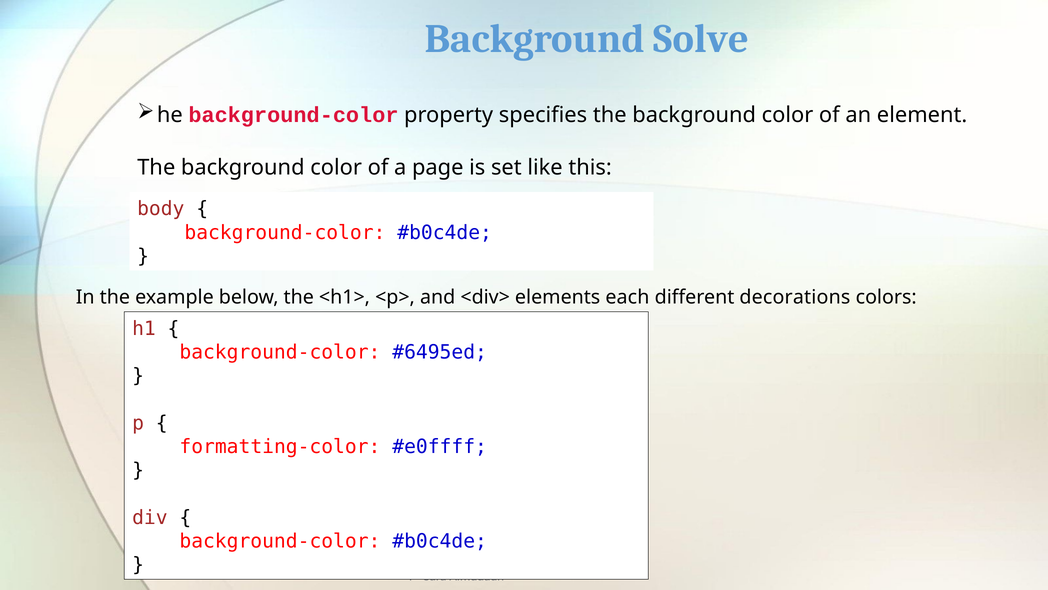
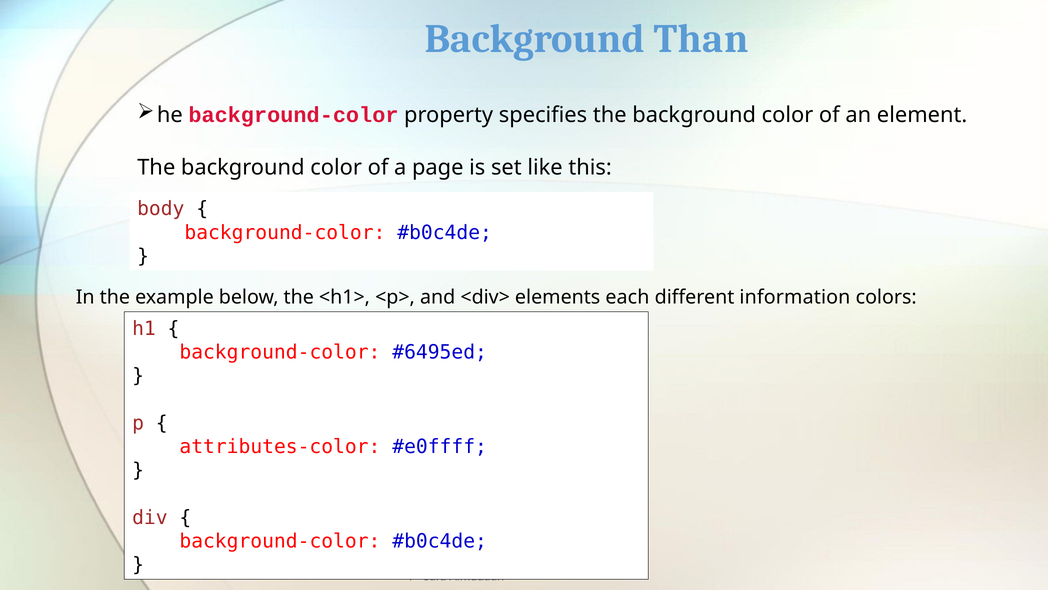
Solve: Solve -> Than
decorations: decorations -> information
formatting-color: formatting-color -> attributes-color
